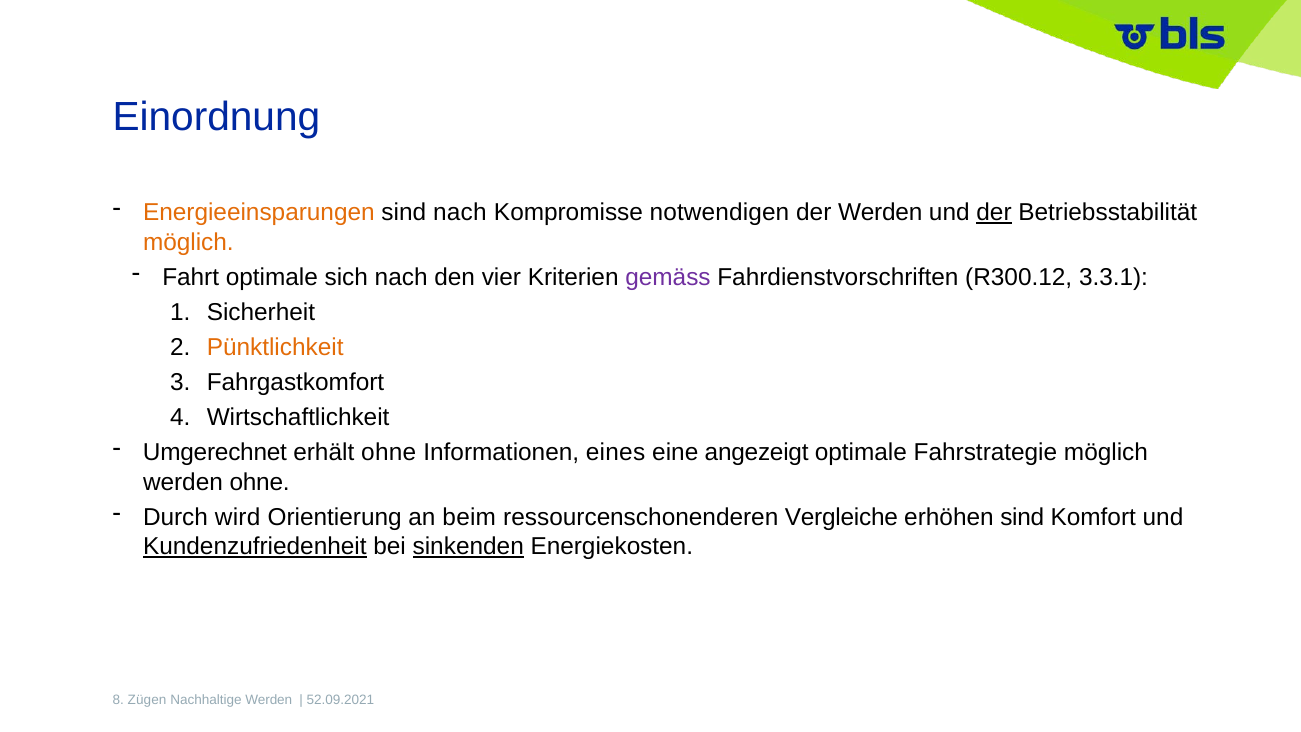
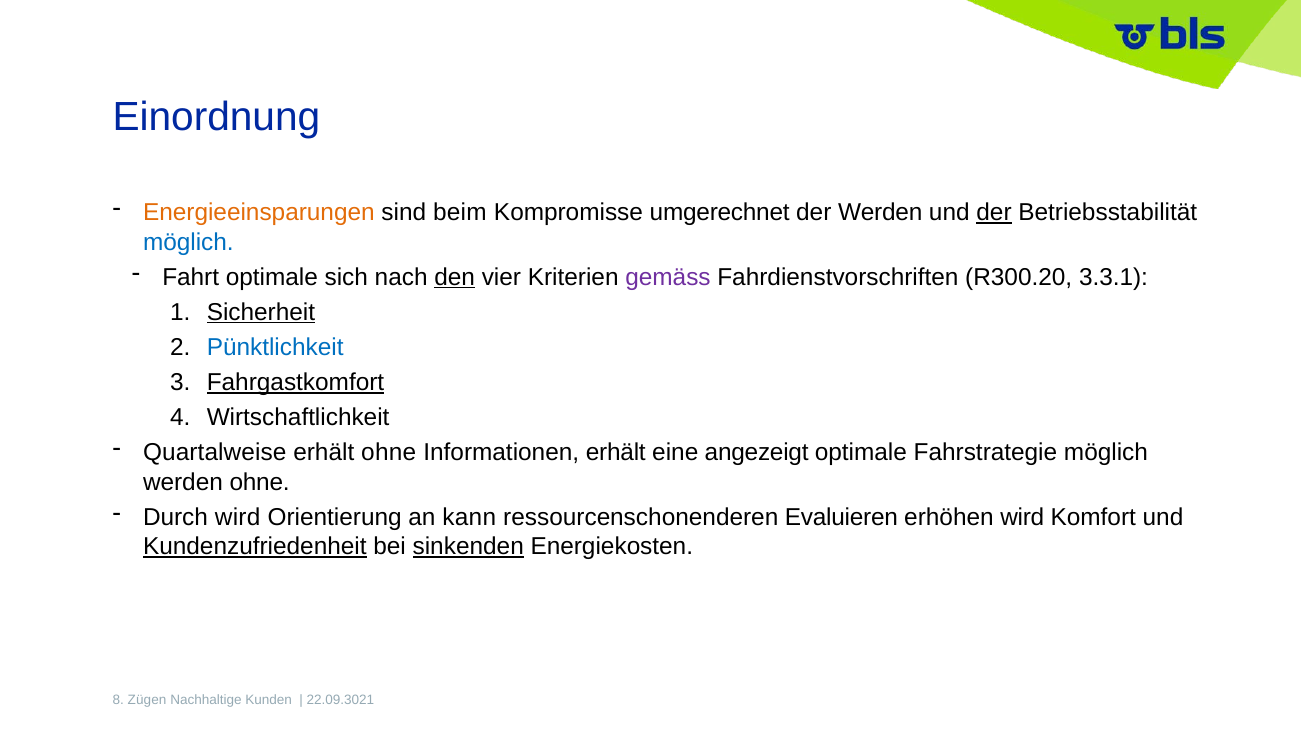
sind nach: nach -> beim
notwendigen: notwendigen -> umgerechnet
möglich at (188, 242) colour: orange -> blue
den underline: none -> present
R300.12: R300.12 -> R300.20
Sicherheit underline: none -> present
Pünktlichkeit colour: orange -> blue
Fahrgastkomfort underline: none -> present
Umgerechnet: Umgerechnet -> Quartalweise
Informationen eines: eines -> erhält
beim: beim -> kann
Vergleiche: Vergleiche -> Evaluieren
erhöhen sind: sind -> wird
Nachhaltige Werden: Werden -> Kunden
52.09.2021: 52.09.2021 -> 22.09.3021
